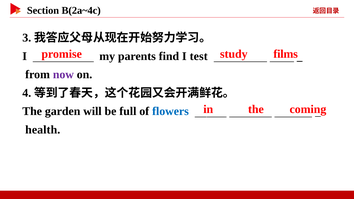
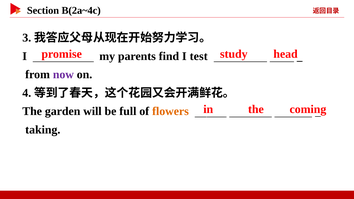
films: films -> head
flowers colour: blue -> orange
health: health -> taking
